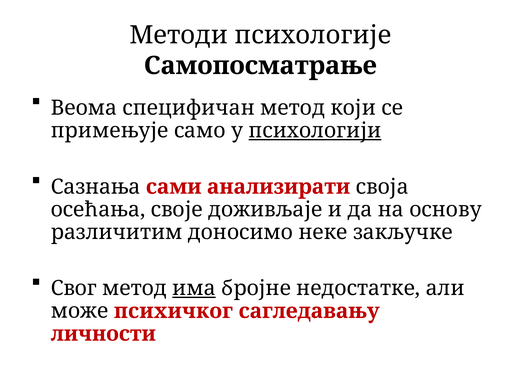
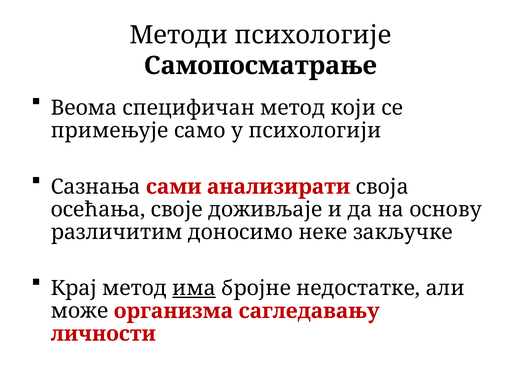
психологији underline: present -> none
Свог: Свог -> Крај
психичког: психичког -> организма
